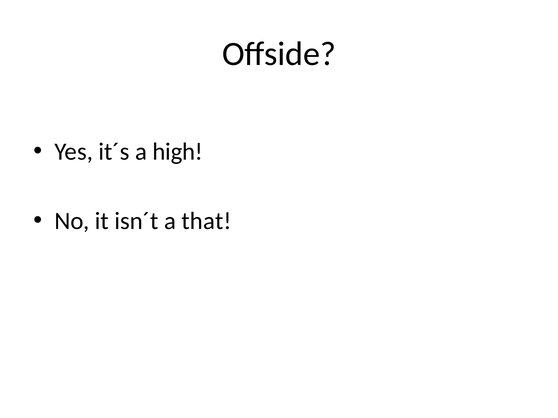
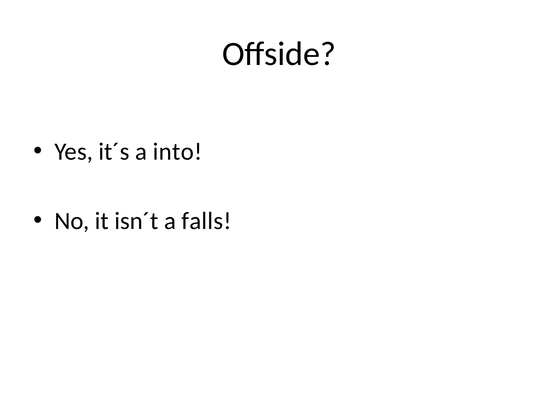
high: high -> into
that: that -> falls
